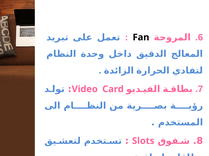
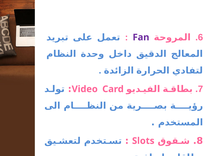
Fan colour: black -> purple
